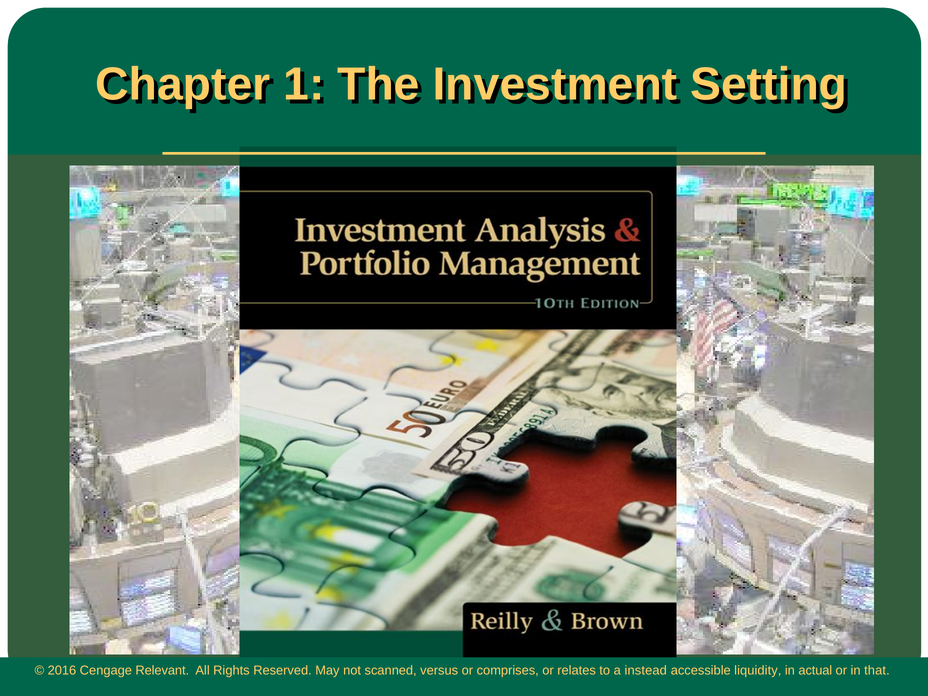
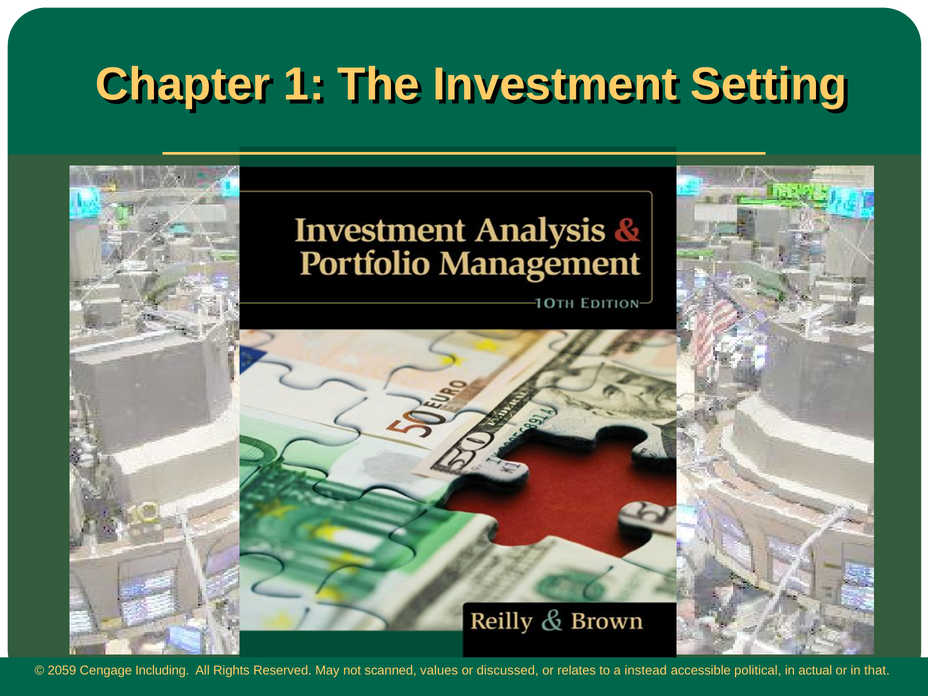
2016: 2016 -> 2059
Relevant: Relevant -> Including
versus: versus -> values
comprises: comprises -> discussed
liquidity: liquidity -> political
